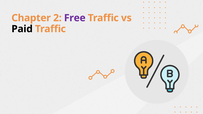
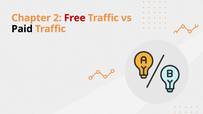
Free colour: purple -> red
